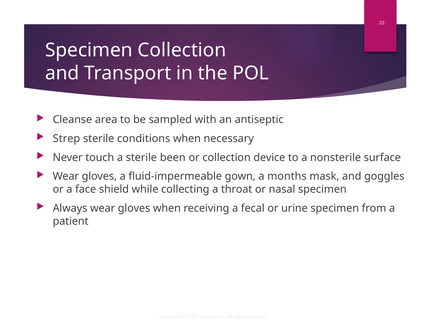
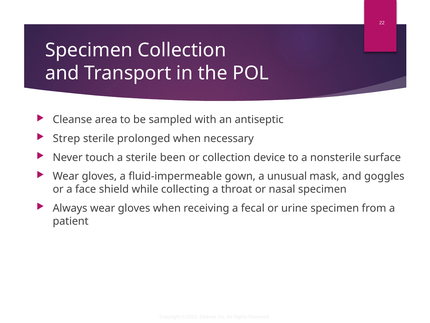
conditions: conditions -> prolonged
months: months -> unusual
